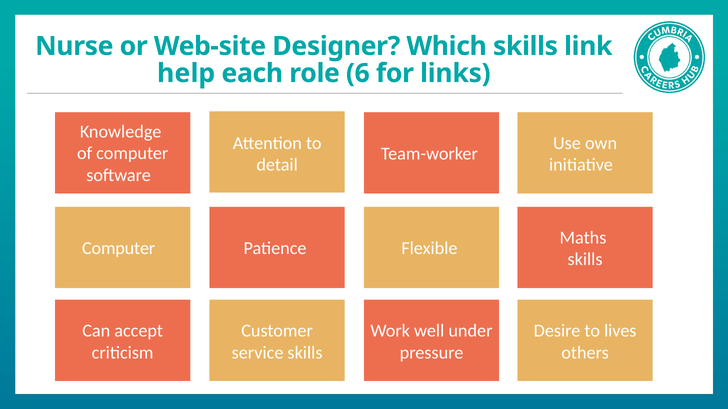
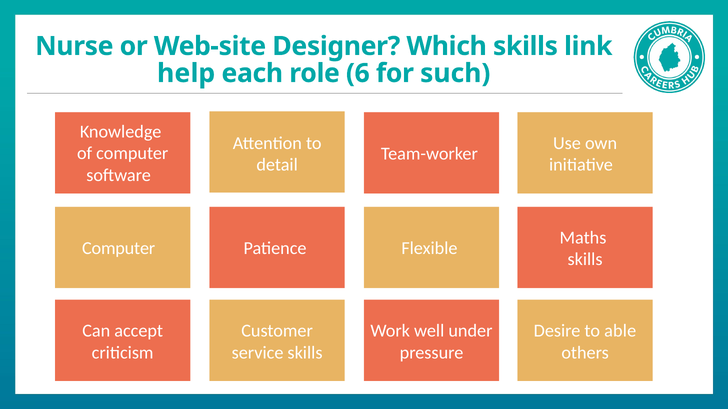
links: links -> such
lives: lives -> able
